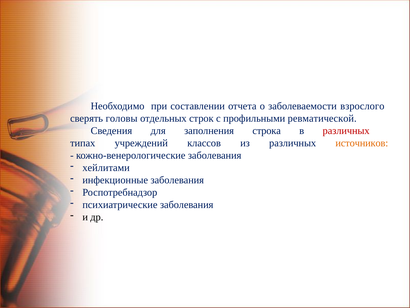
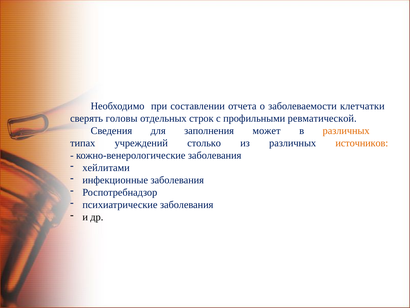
взрослого: взрослого -> клетчатки
строка: строка -> может
различных at (346, 131) colour: red -> orange
классов: классов -> столько
